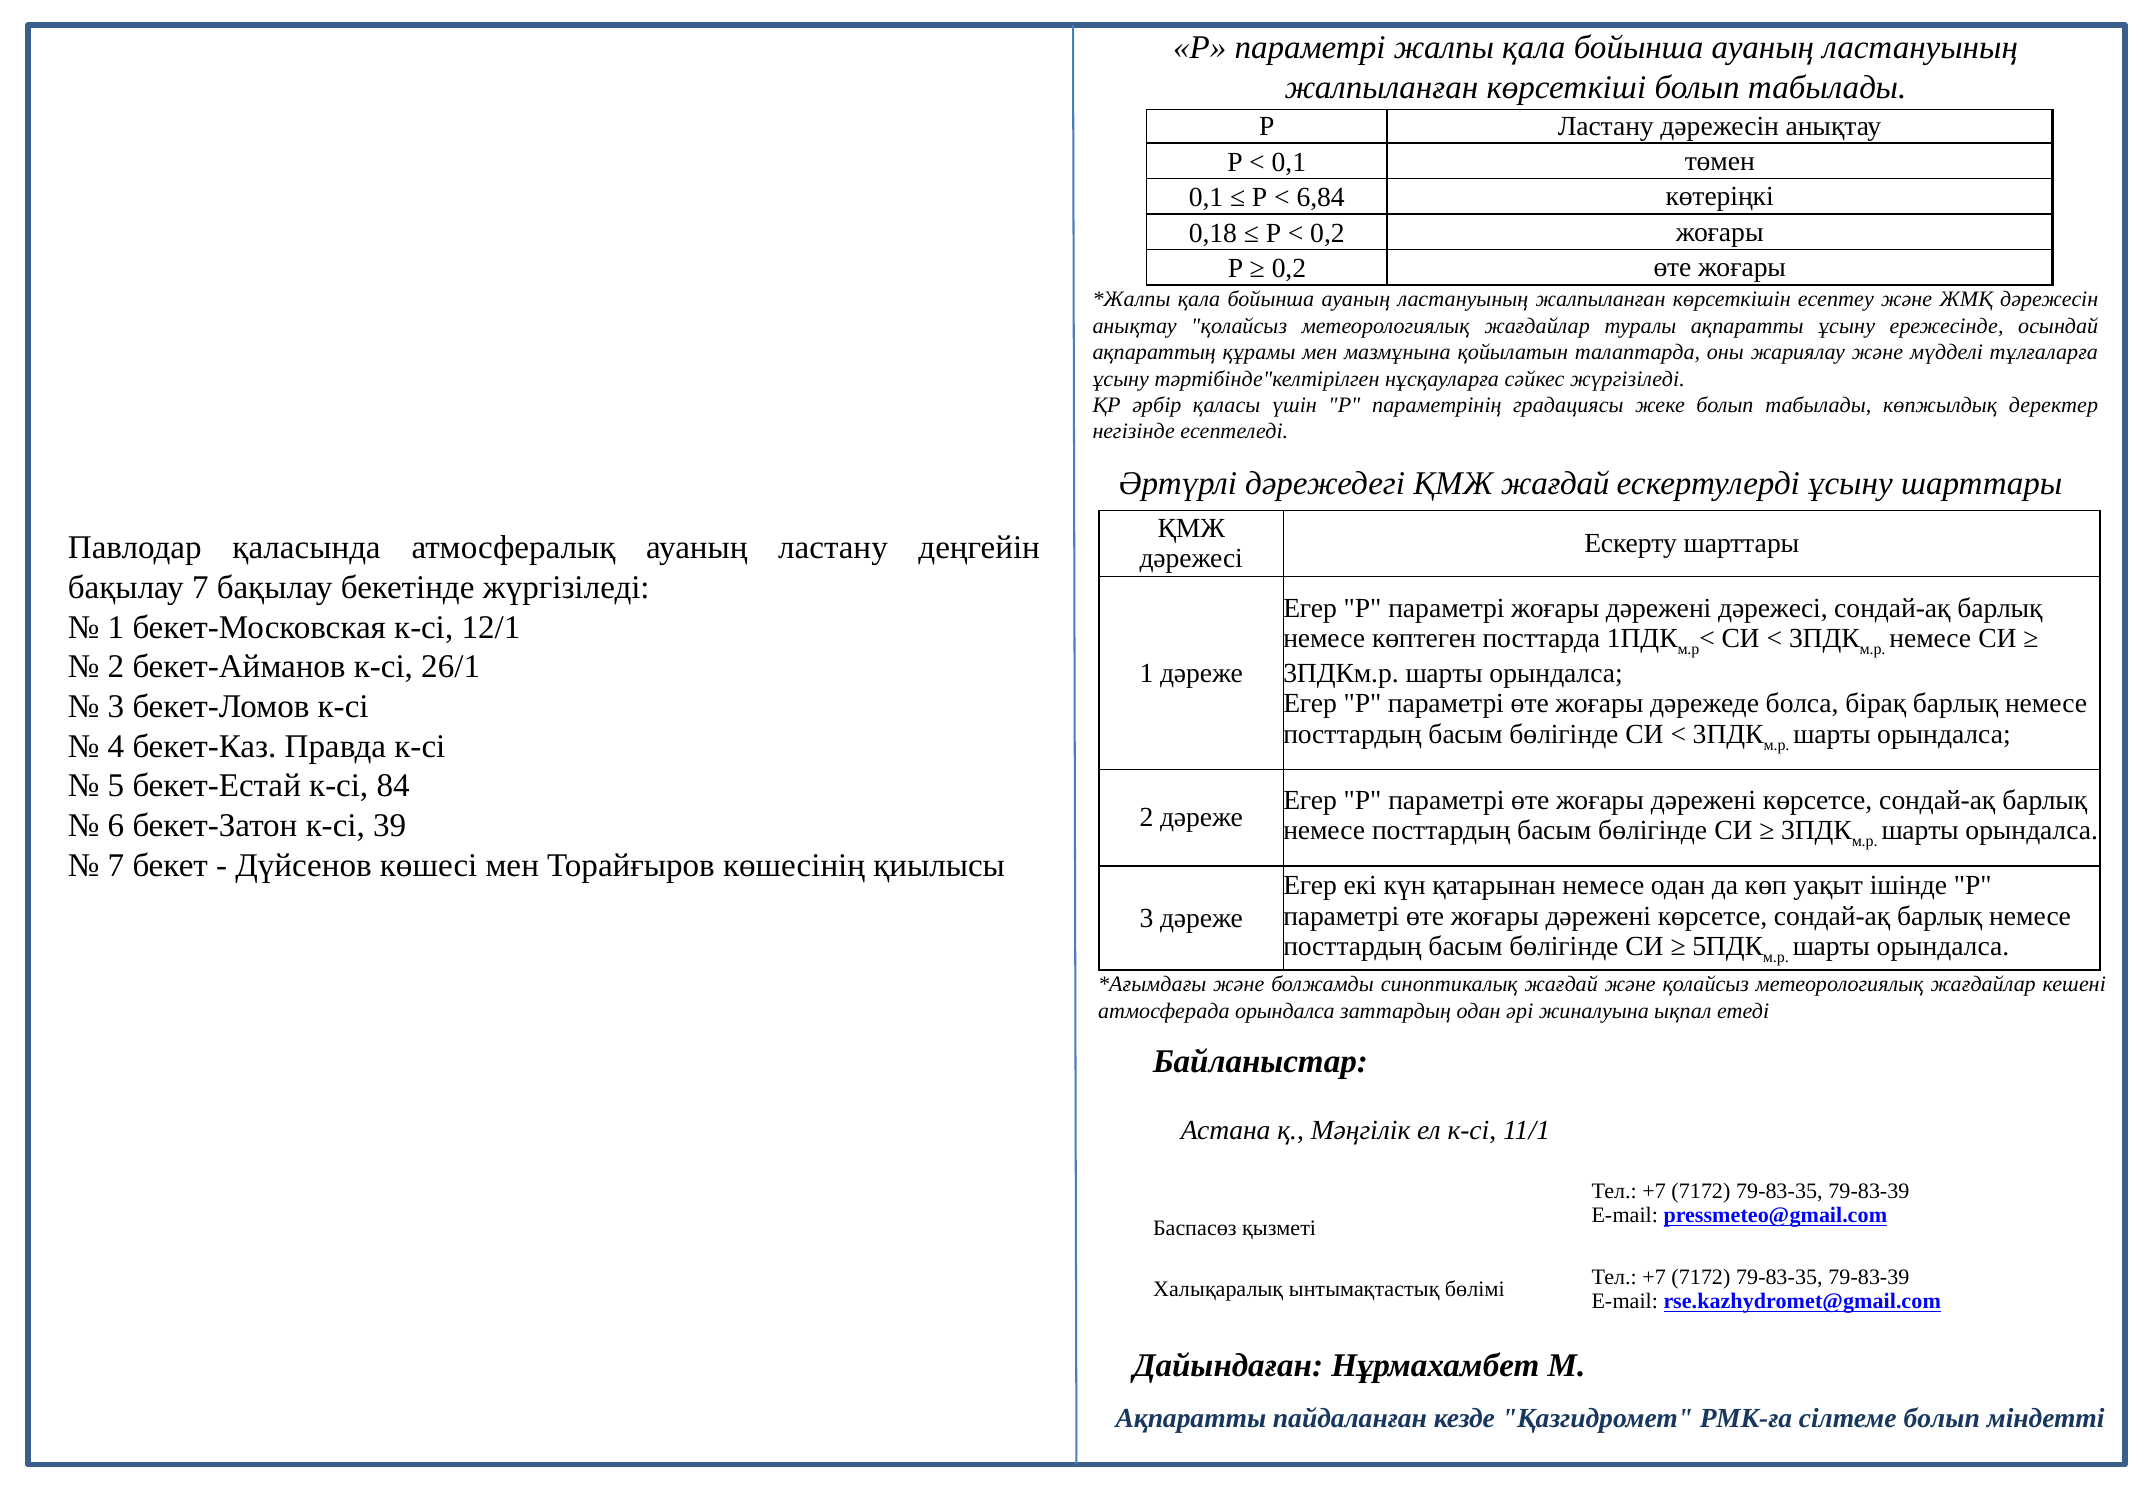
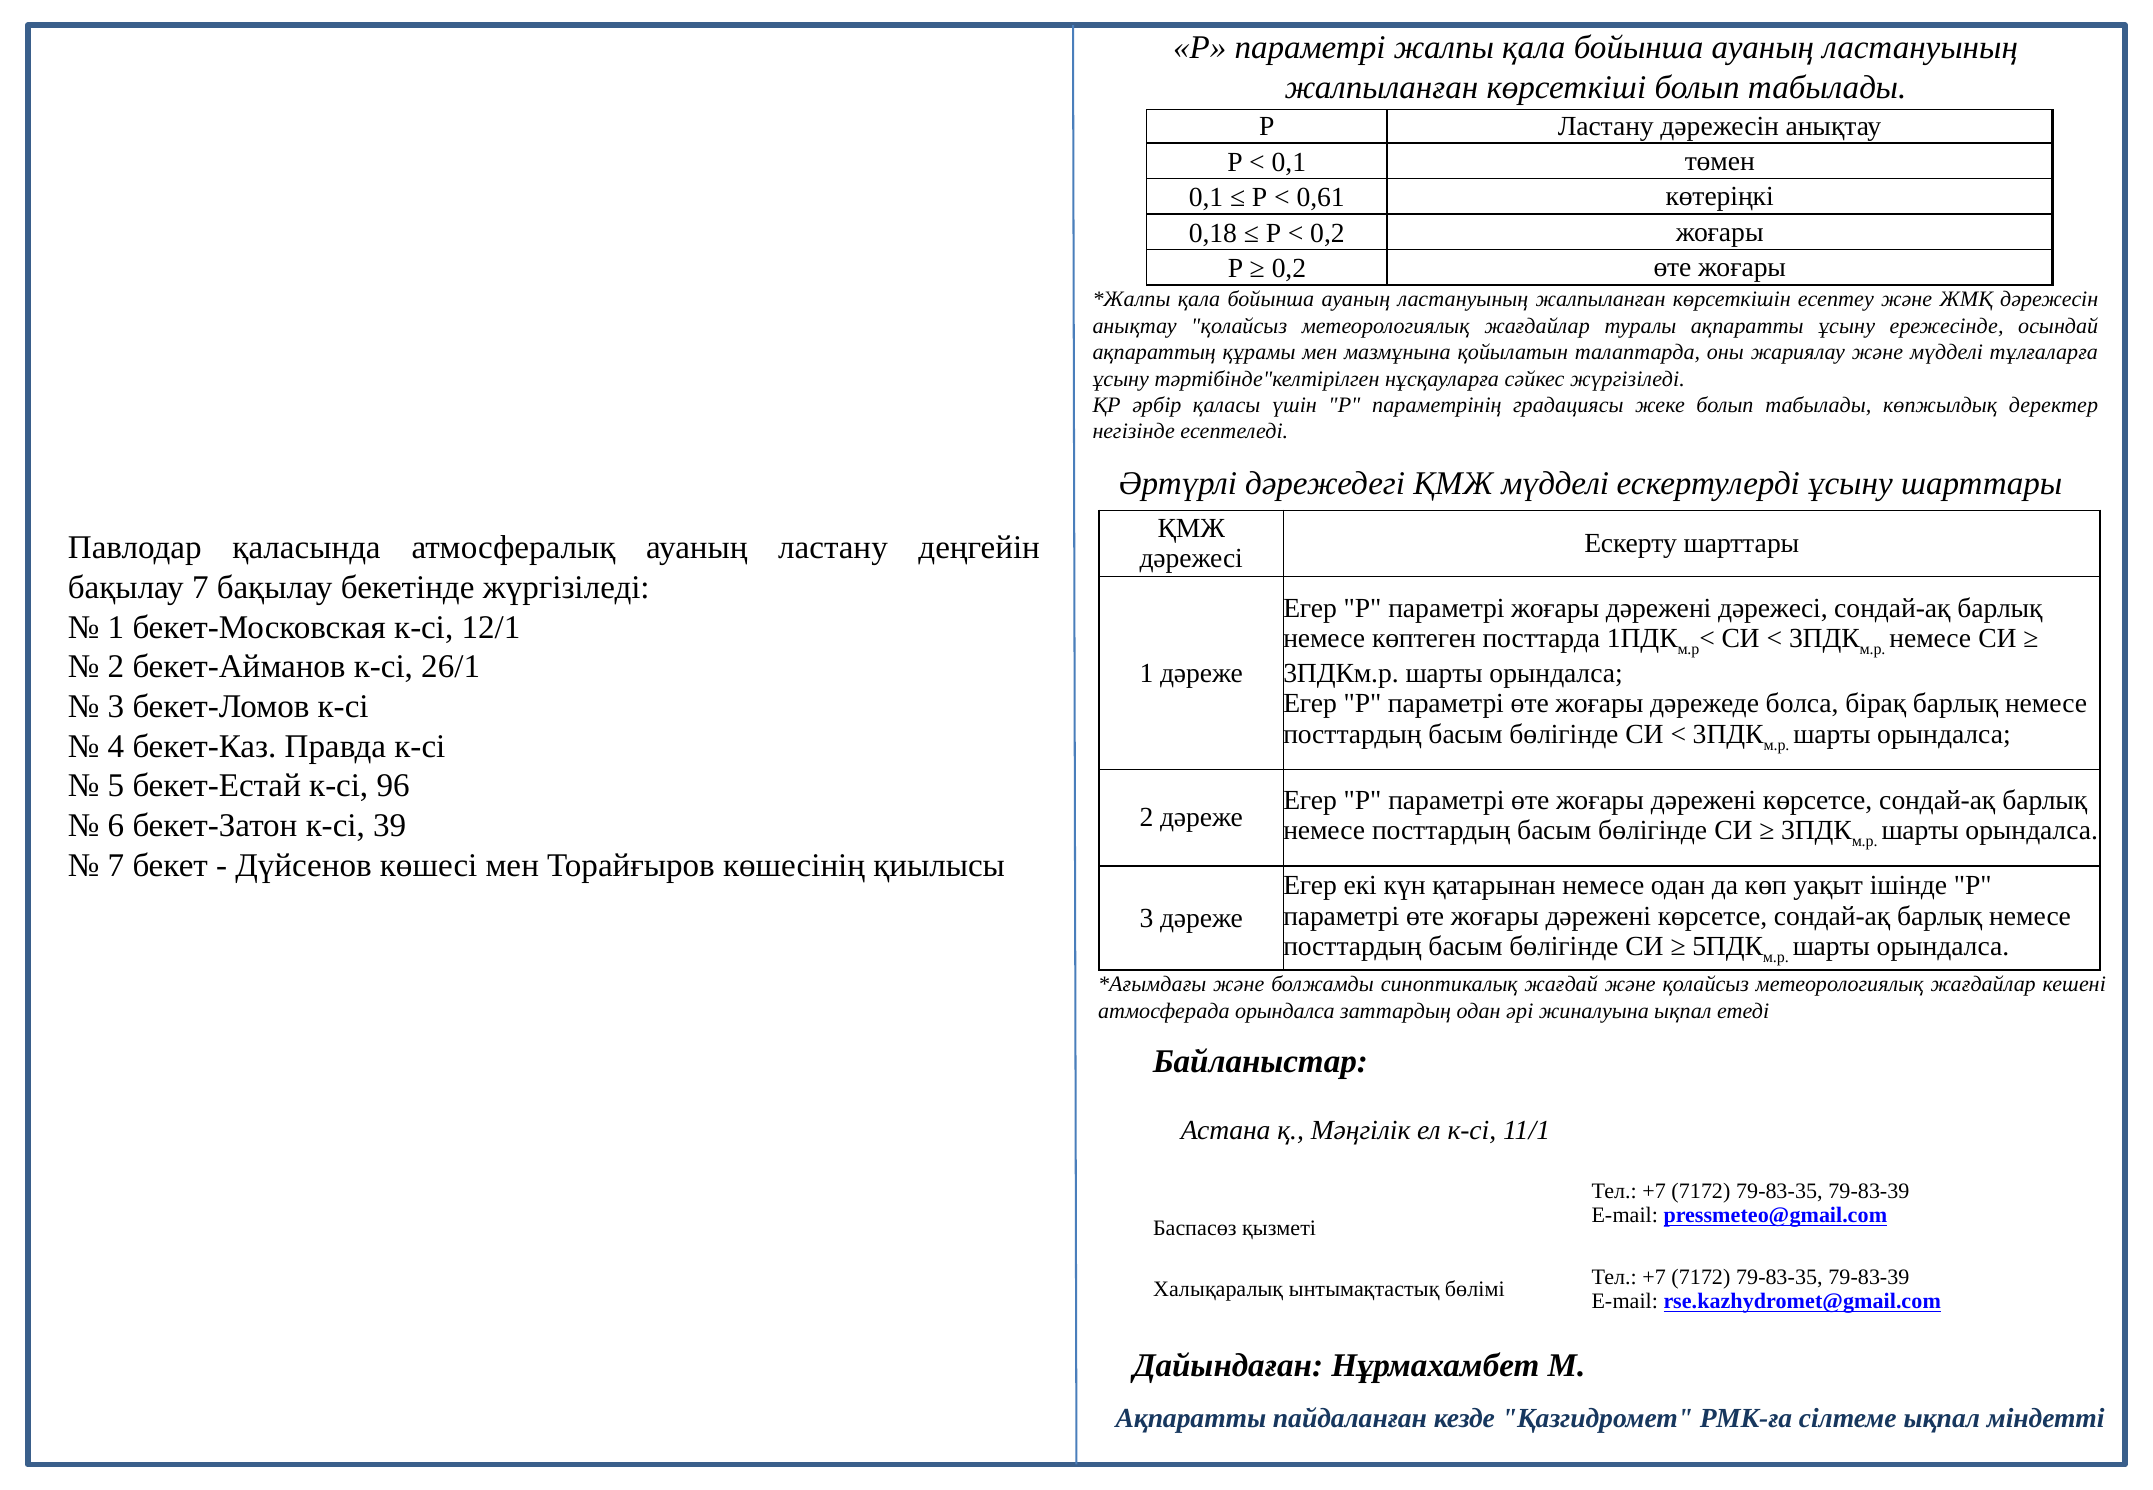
6,84: 6,84 -> 0,61
ҚМЖ жағдай: жағдай -> мүдделі
84: 84 -> 96
сілтеме болып: болып -> ықпал
